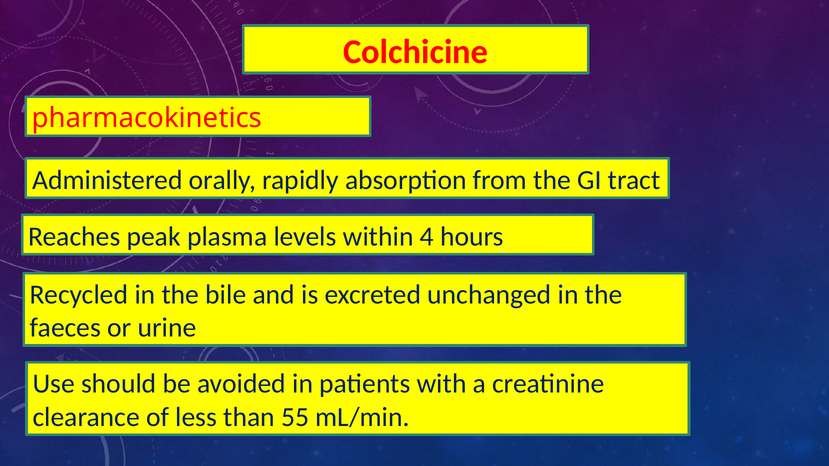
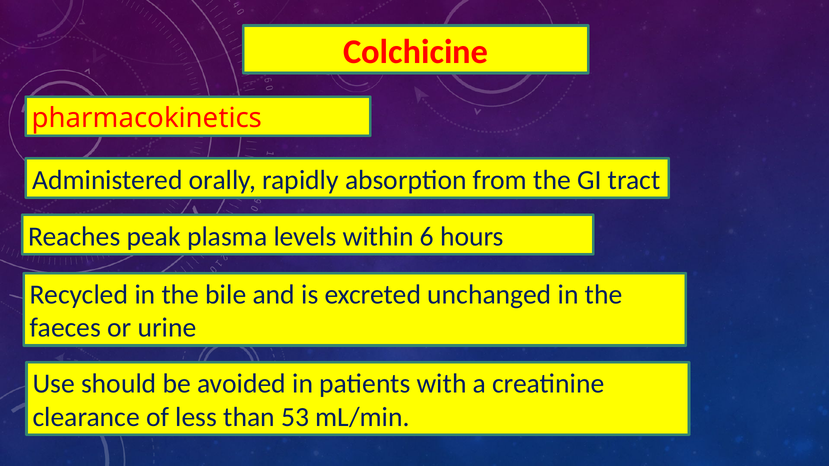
4: 4 -> 6
55: 55 -> 53
